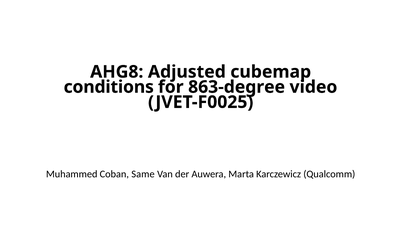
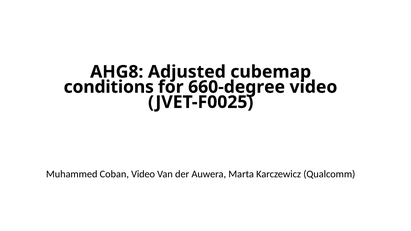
863-degree: 863-degree -> 660-degree
Coban Same: Same -> Video
